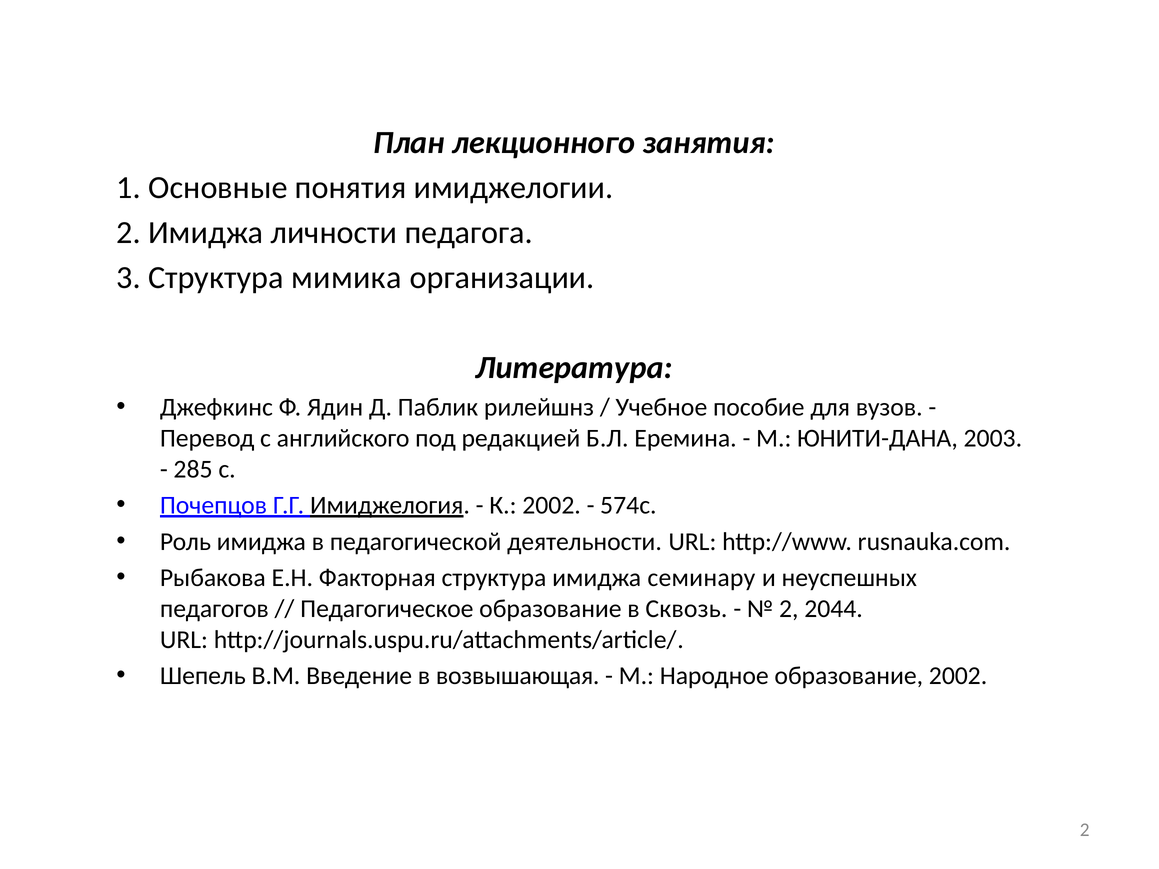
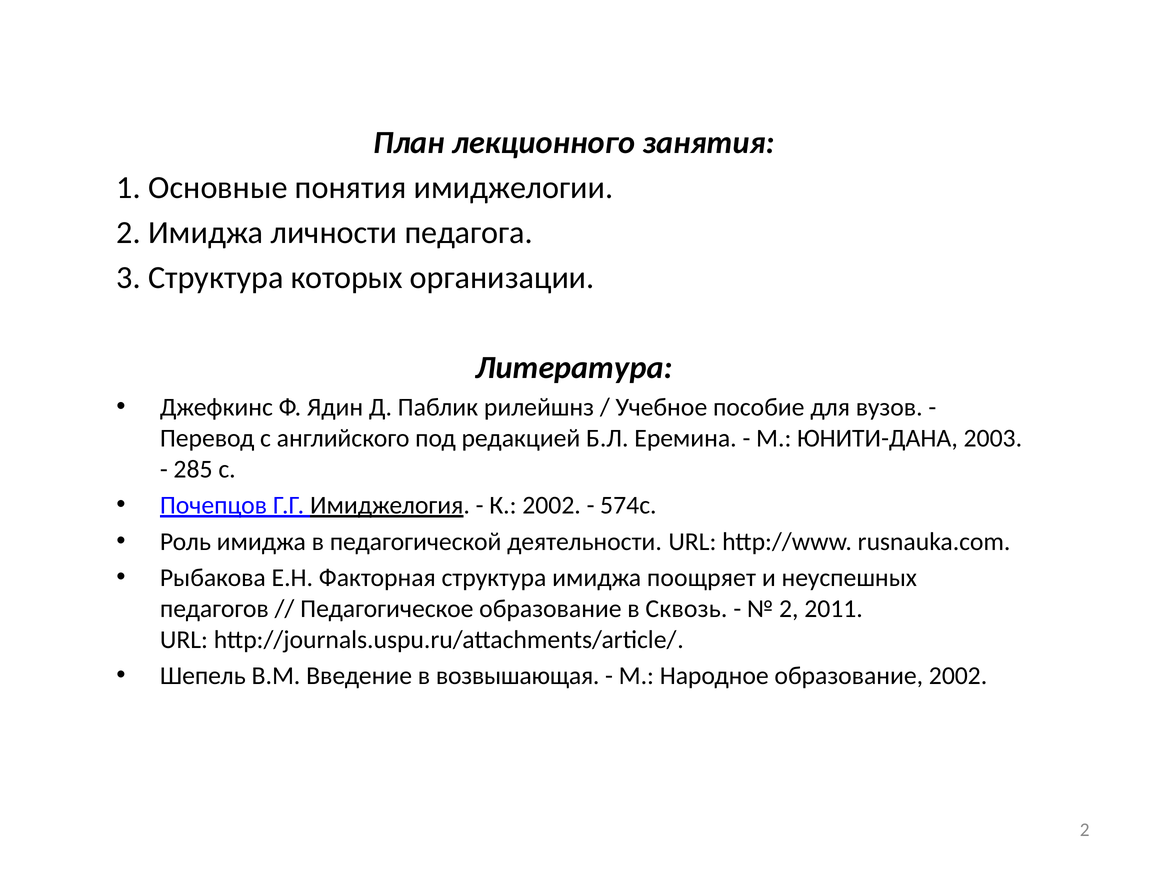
мимика: мимика -> которых
семинару: семинару -> поощряет
2044: 2044 -> 2011
